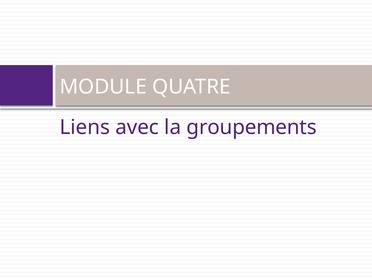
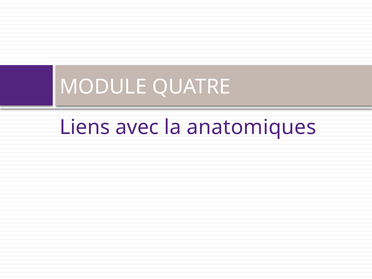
groupements: groupements -> anatomiques
